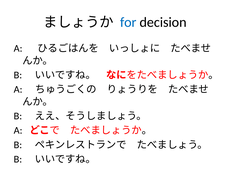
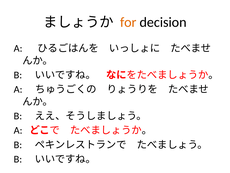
for colour: blue -> orange
